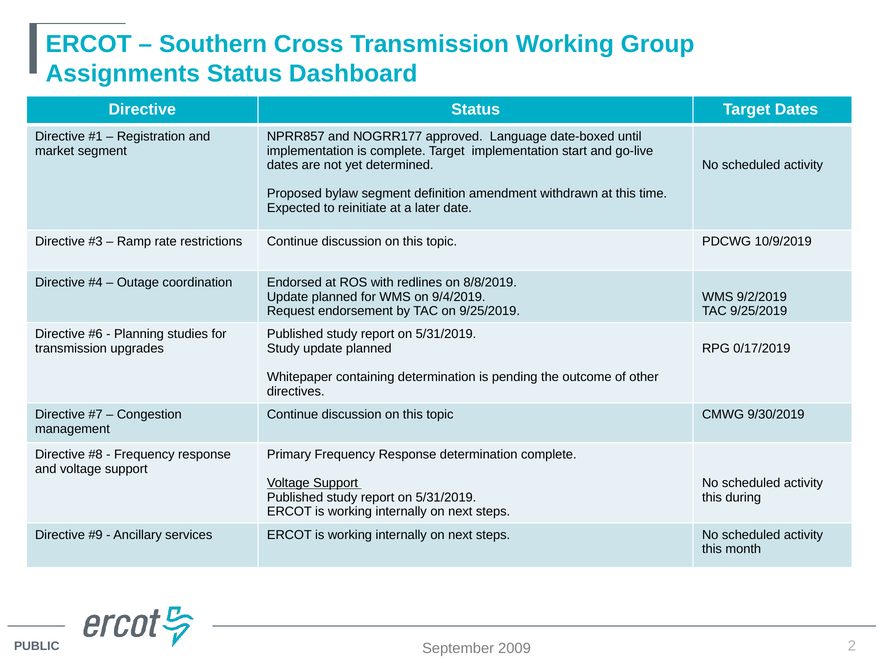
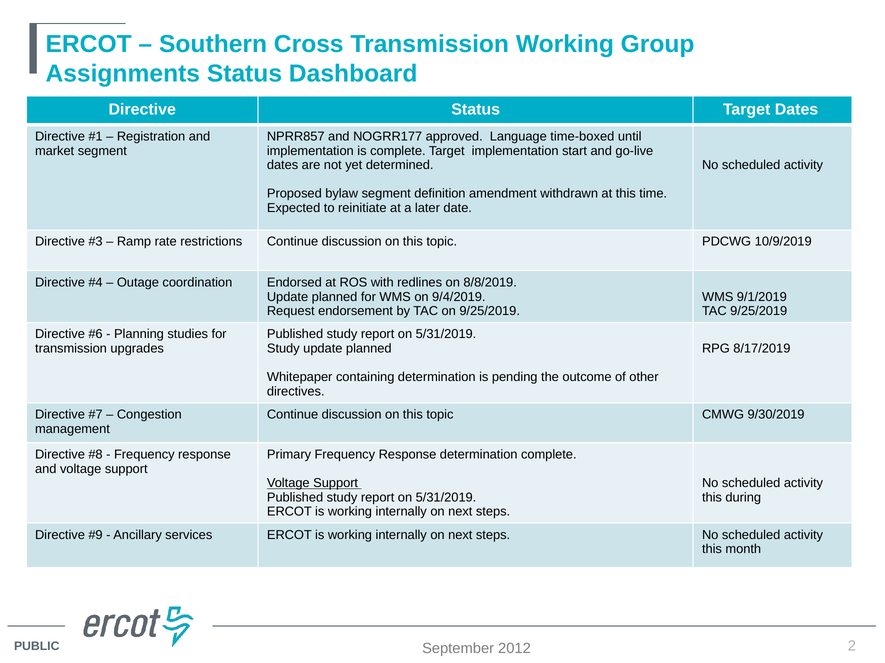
date-boxed: date-boxed -> time-boxed
9/2/2019: 9/2/2019 -> 9/1/2019
0/17/2019: 0/17/2019 -> 8/17/2019
2009: 2009 -> 2012
